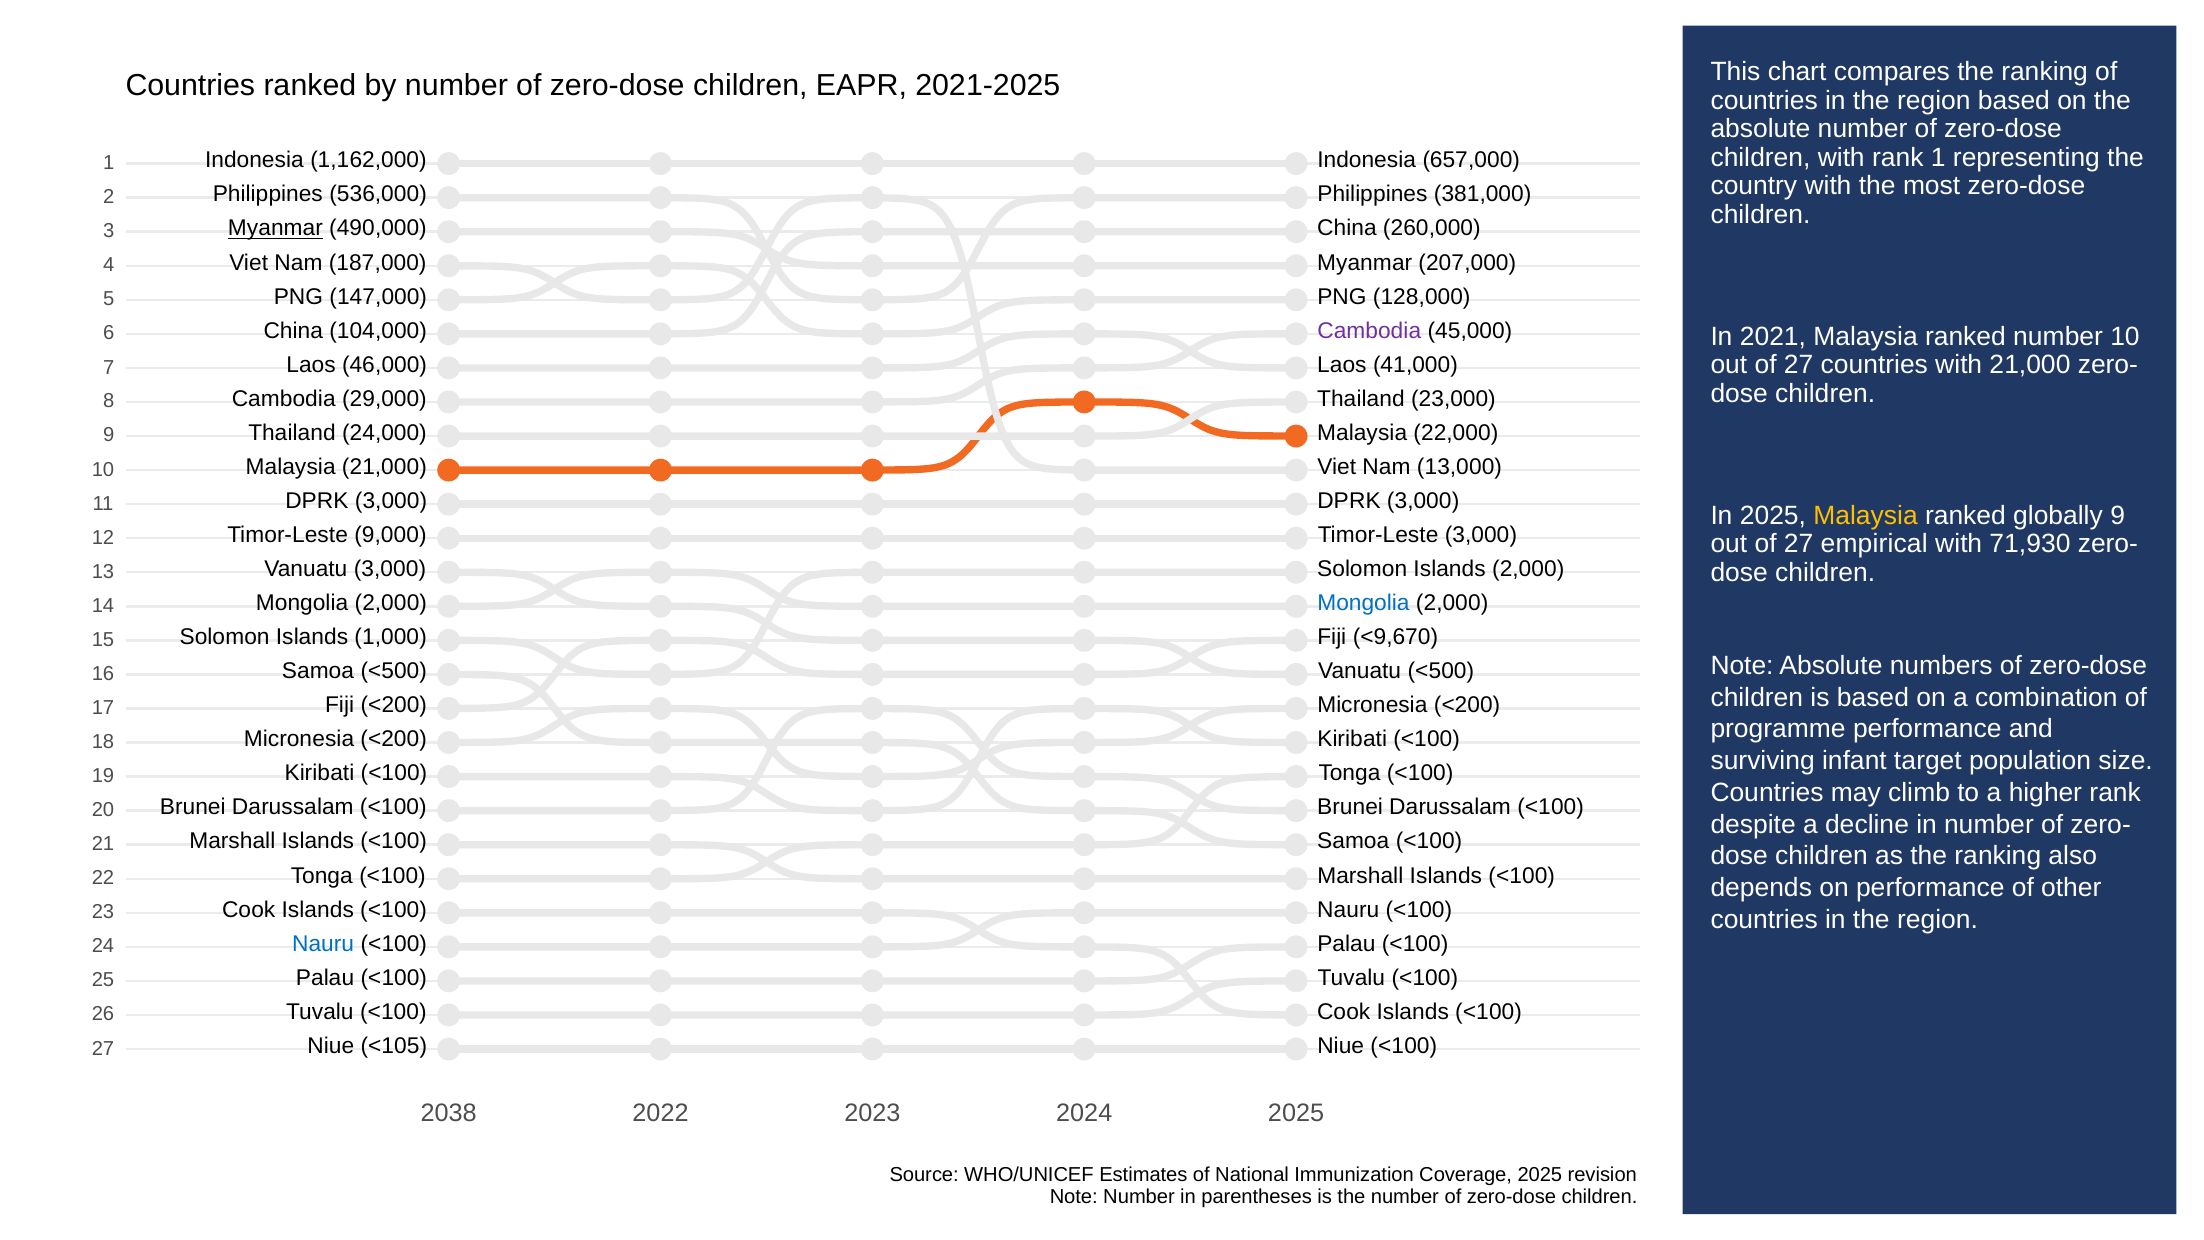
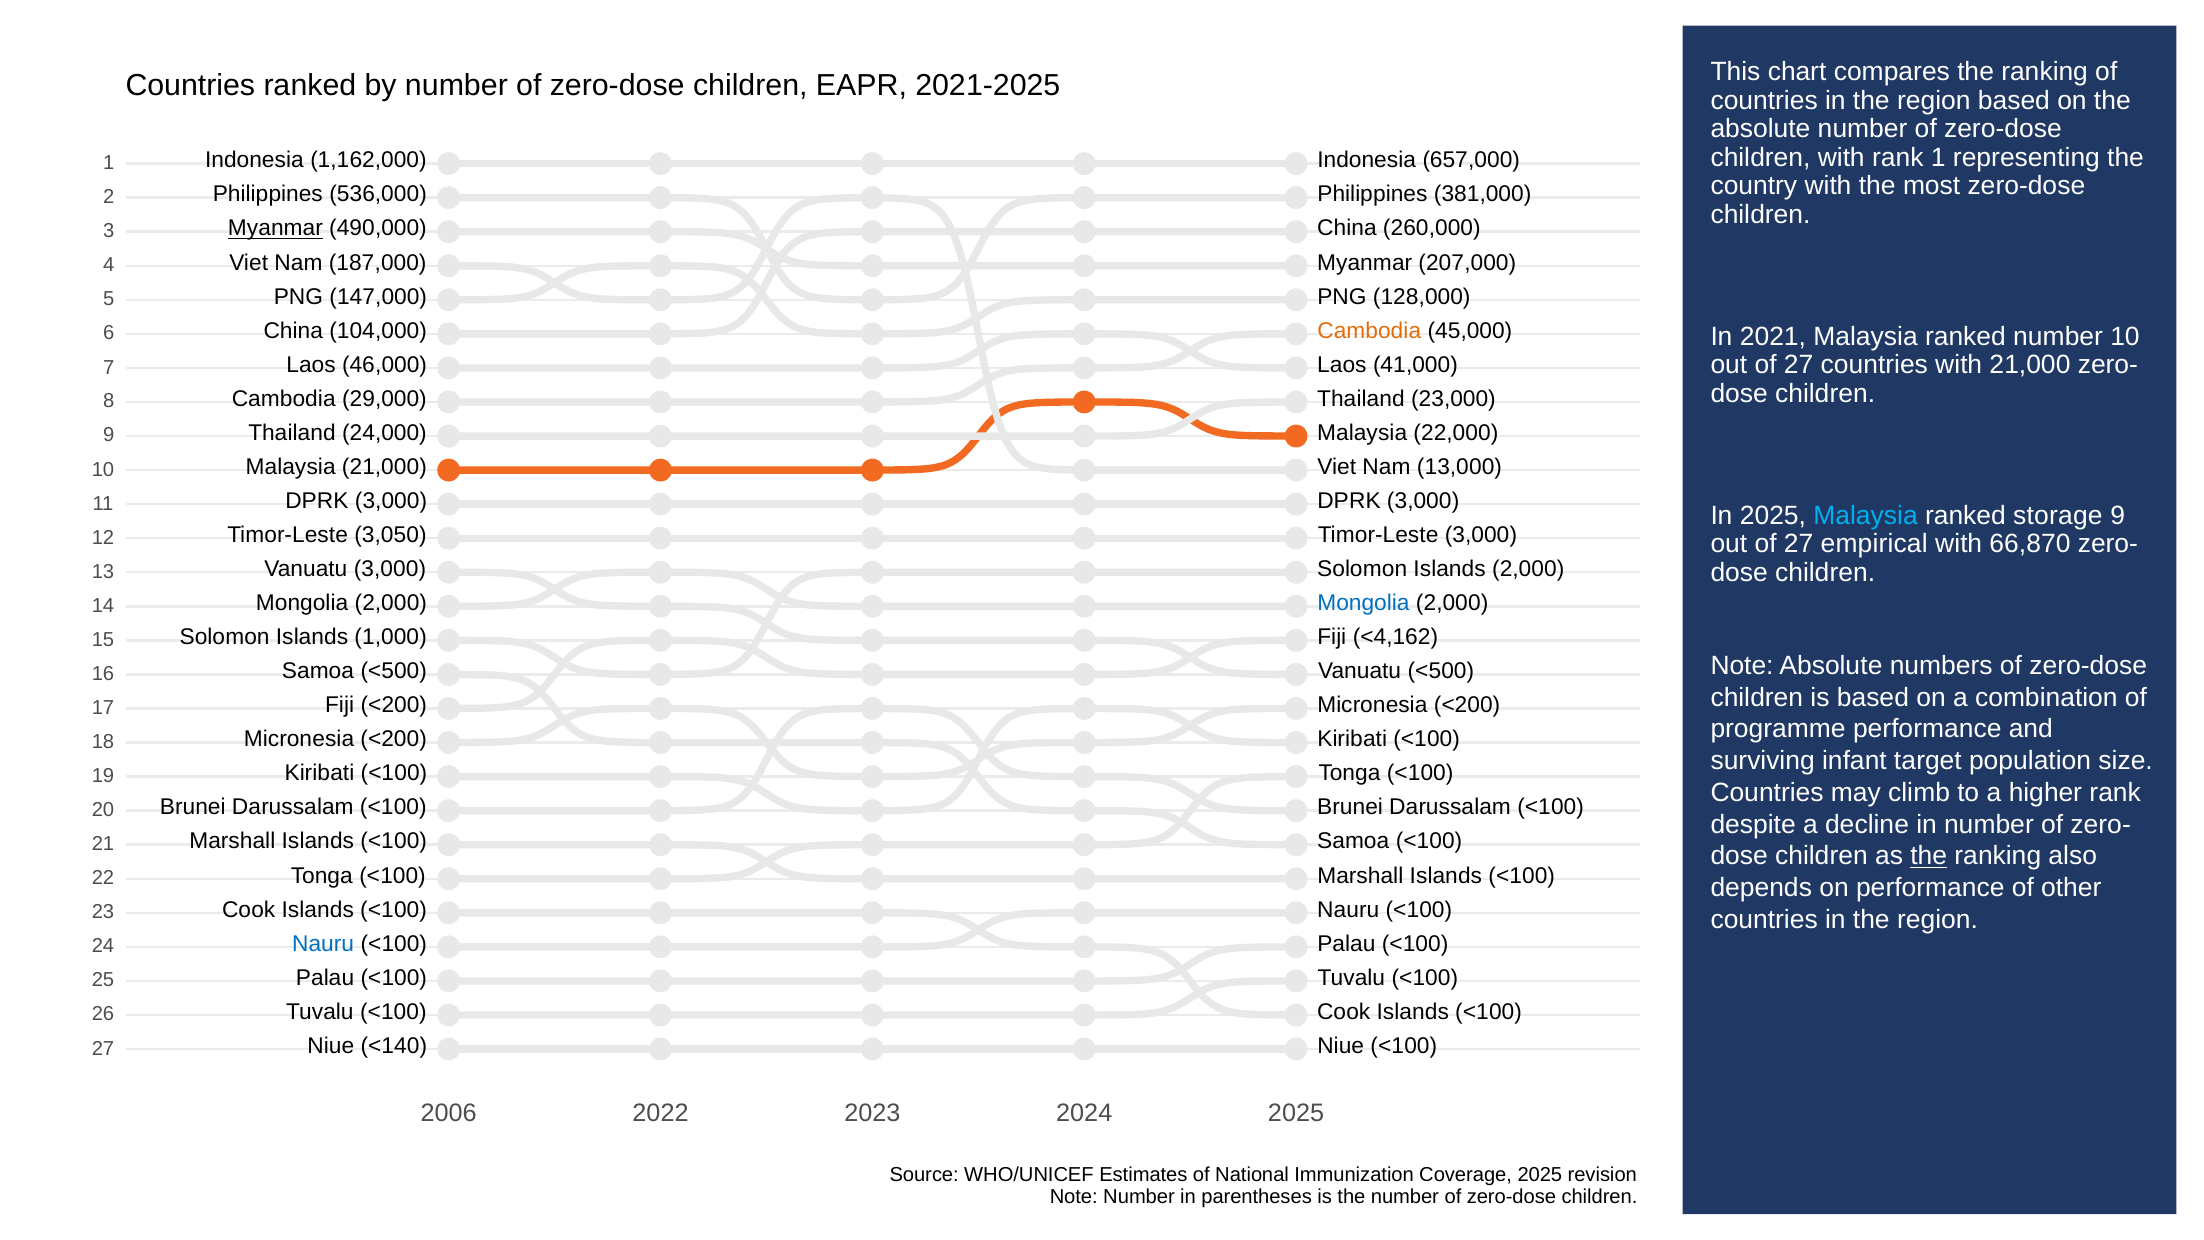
Cambodia at (1369, 331) colour: purple -> orange
Malaysia at (1866, 516) colour: yellow -> light blue
globally: globally -> storage
9,000: 9,000 -> 3,050
71,930: 71,930 -> 66,870
<9,670: <9,670 -> <4,162
the at (1929, 856) underline: none -> present
<105: <105 -> <140
2038: 2038 -> 2006
